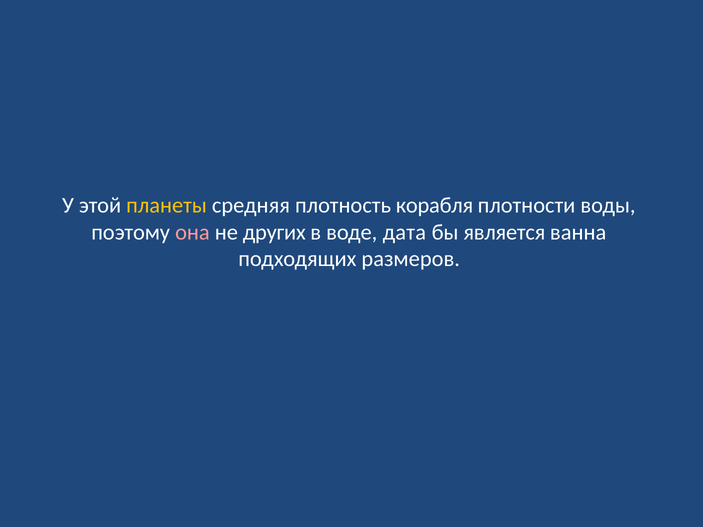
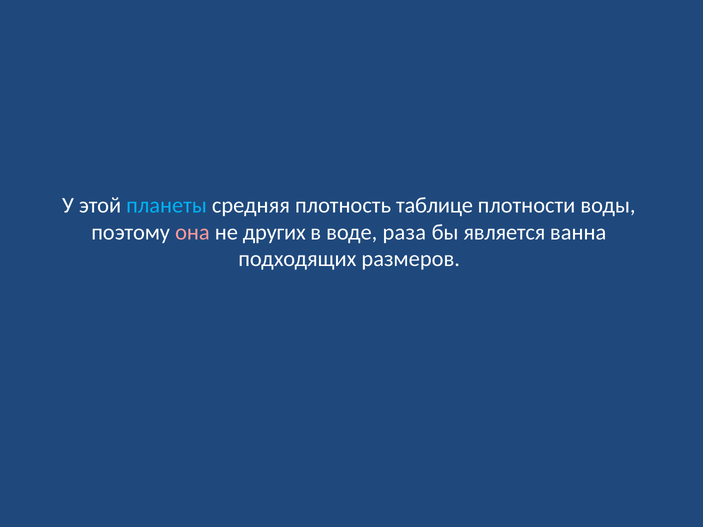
планеты colour: yellow -> light blue
корабля: корабля -> таблице
дата: дата -> раза
